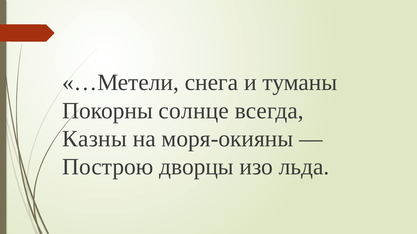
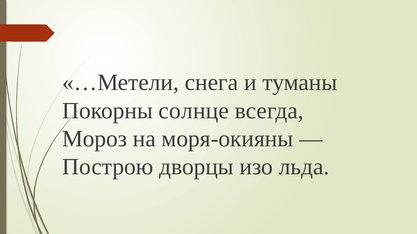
Казны: Казны -> Мороз
